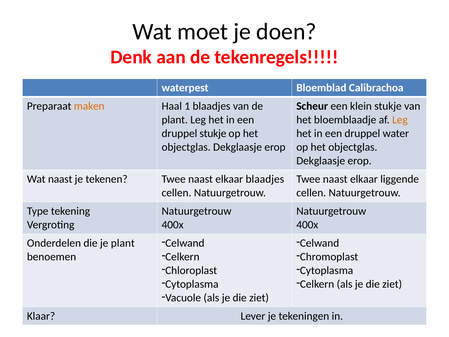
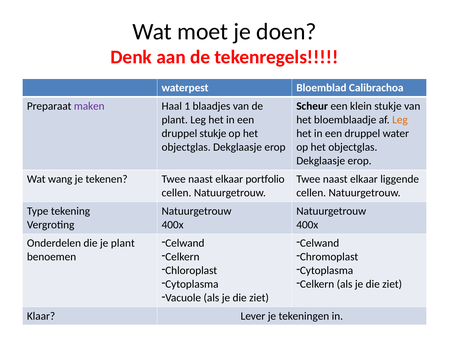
maken colour: orange -> purple
Wat naast: naast -> wang
elkaar blaadjes: blaadjes -> portfolio
